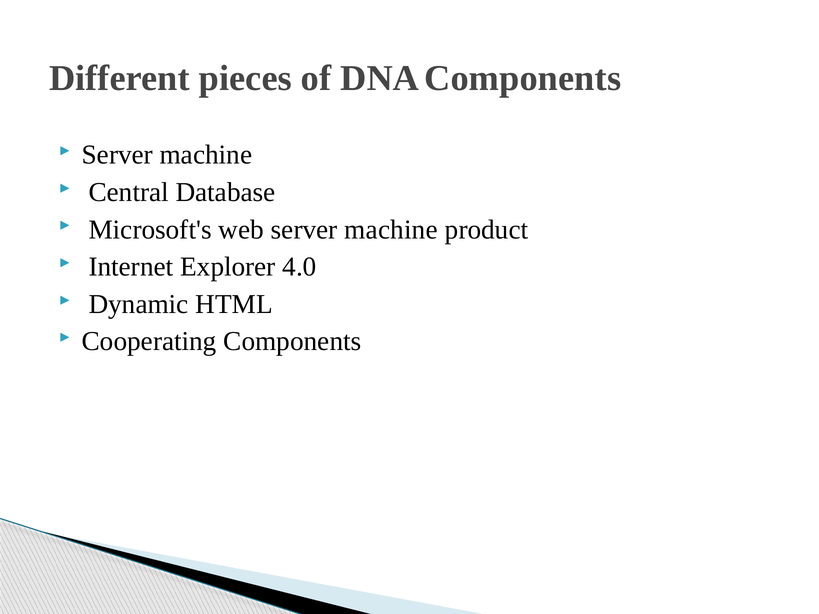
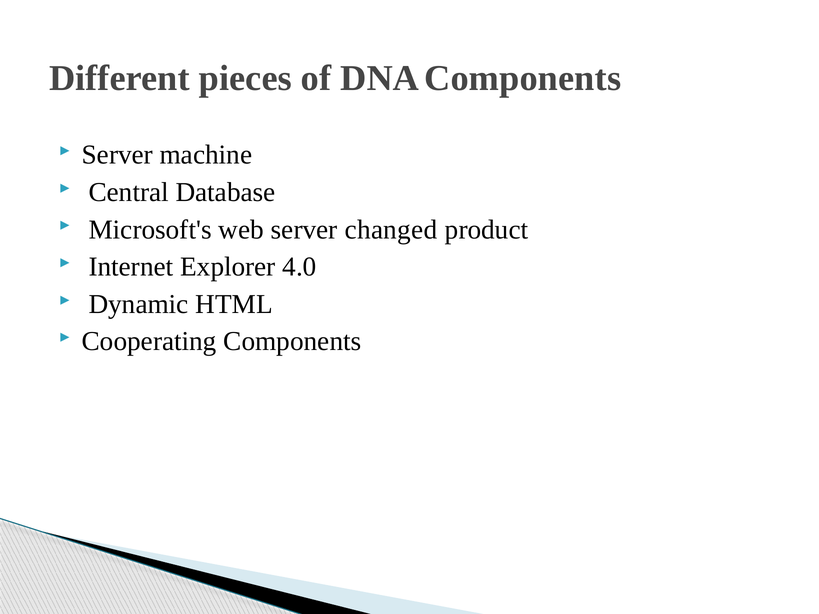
web server machine: machine -> changed
